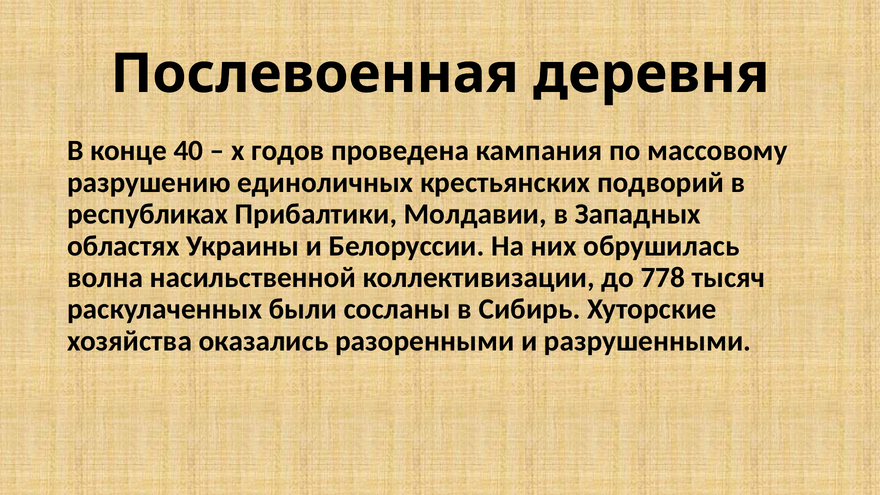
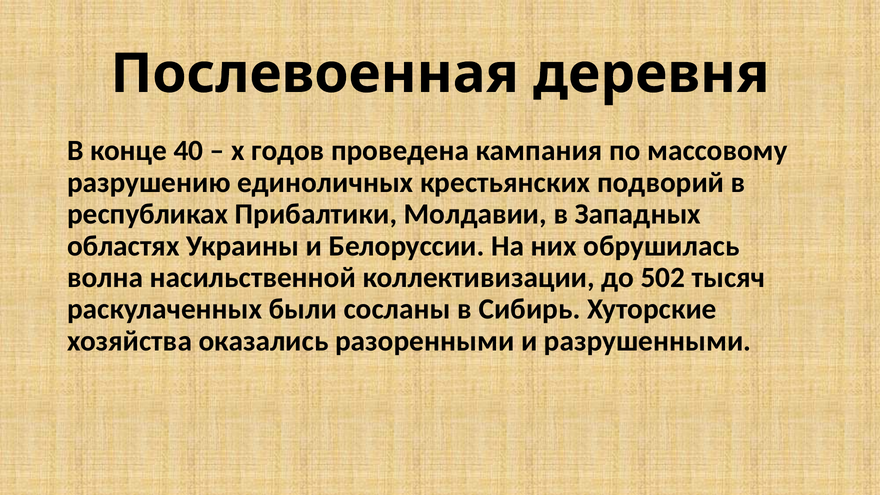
778: 778 -> 502
